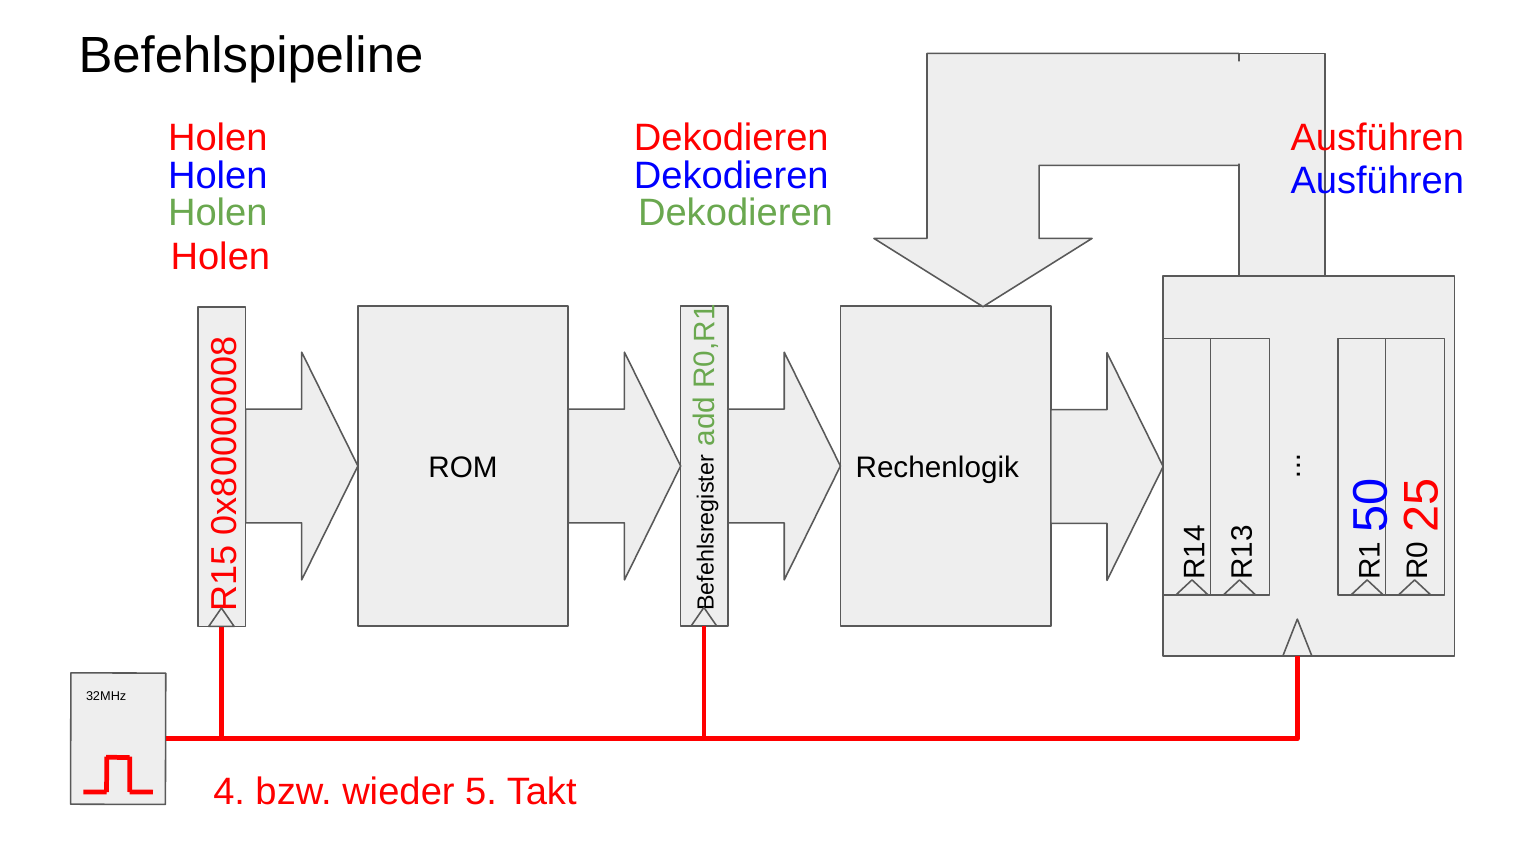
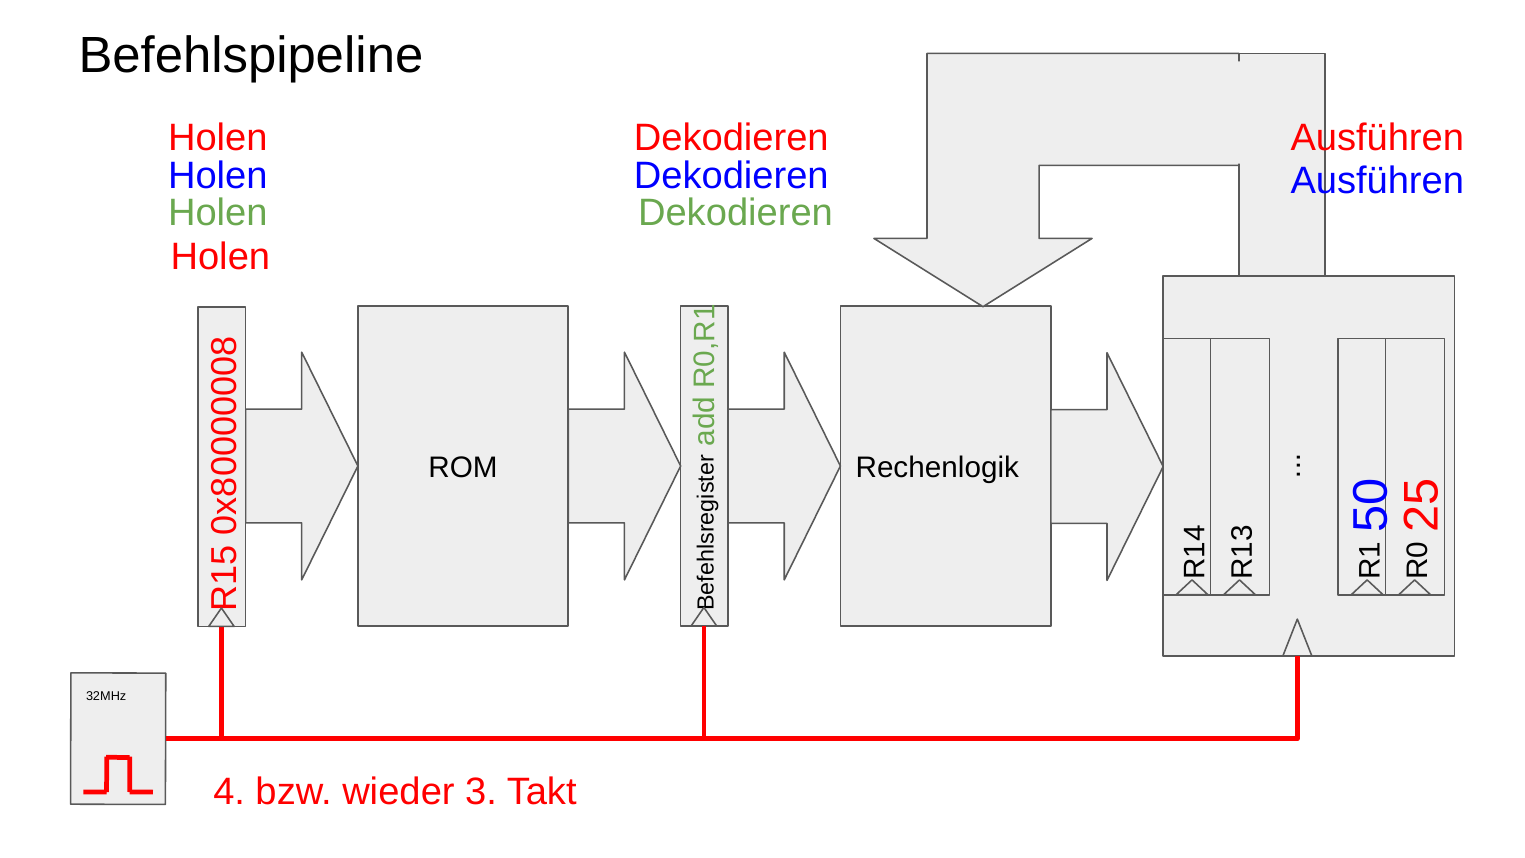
wieder 5: 5 -> 3
